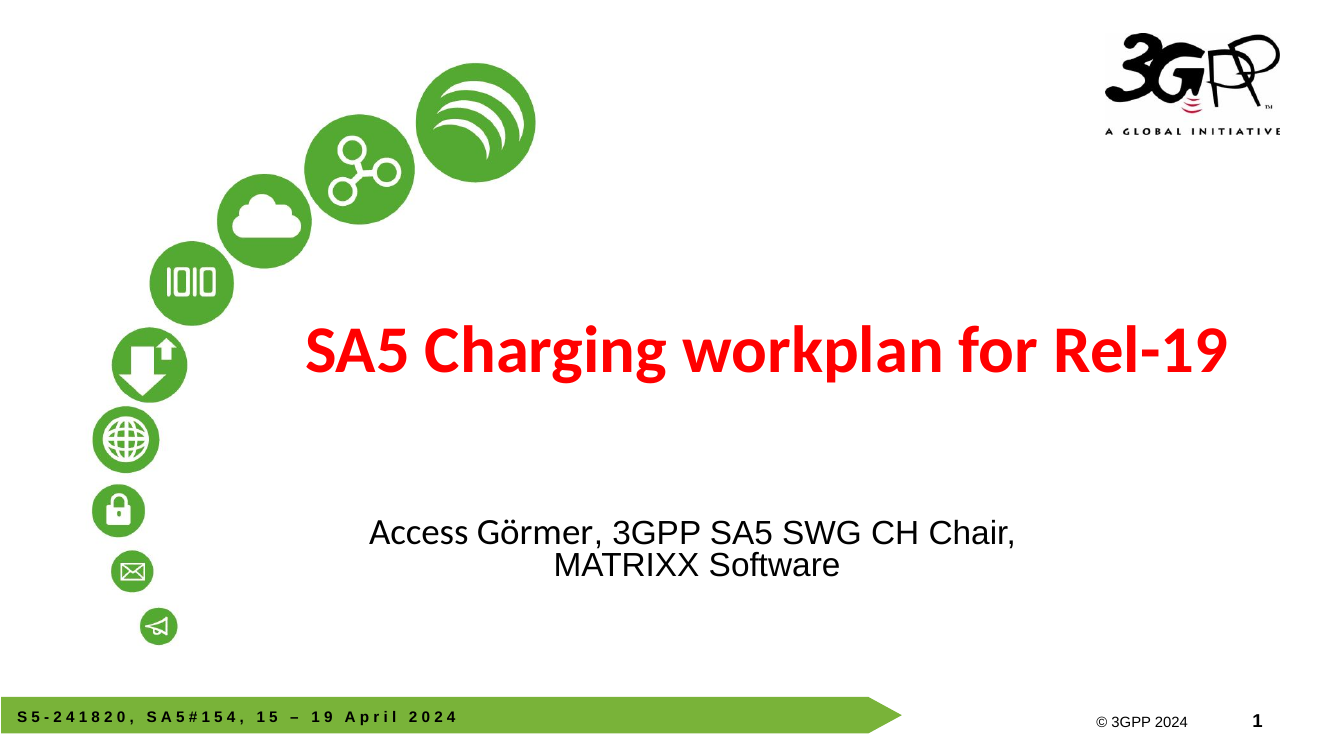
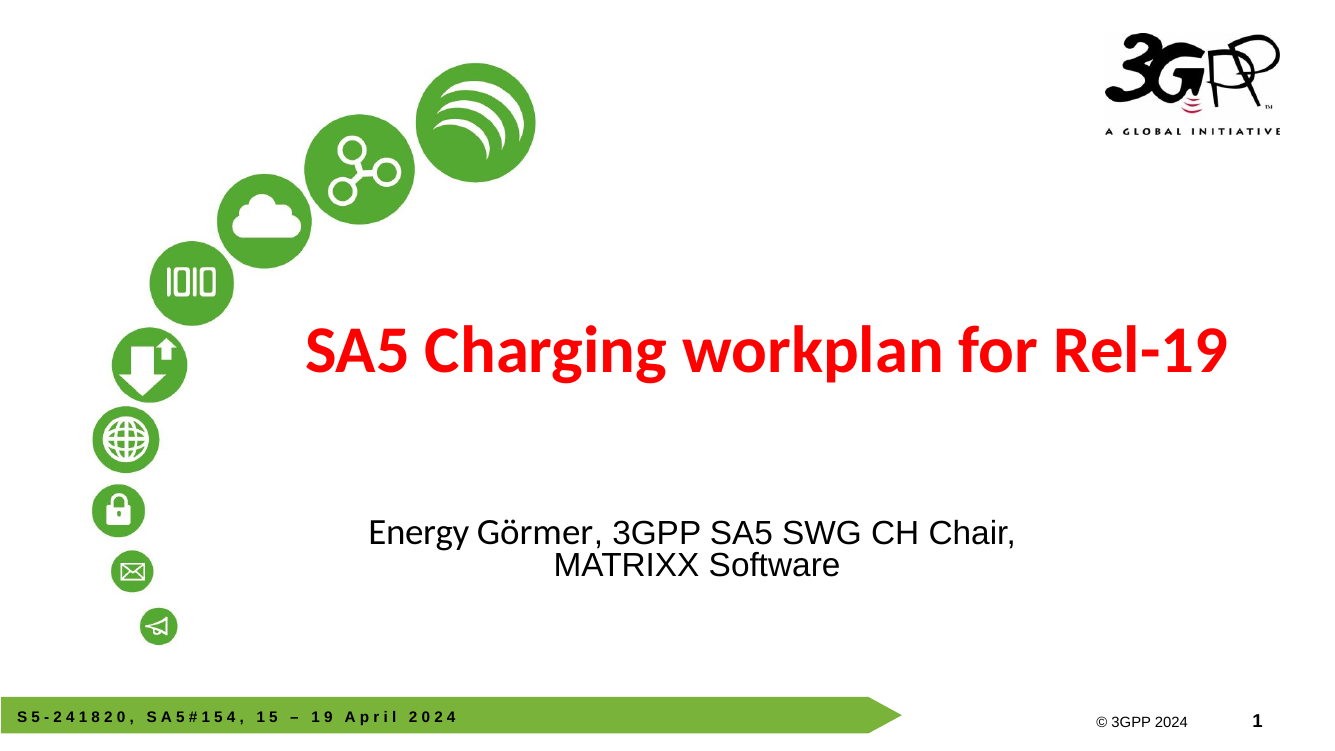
Access: Access -> Energy
